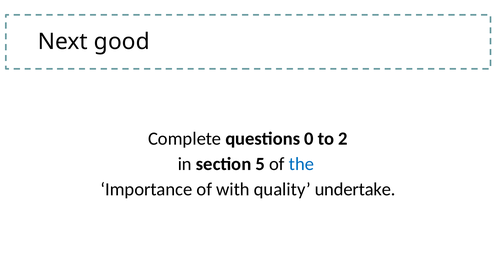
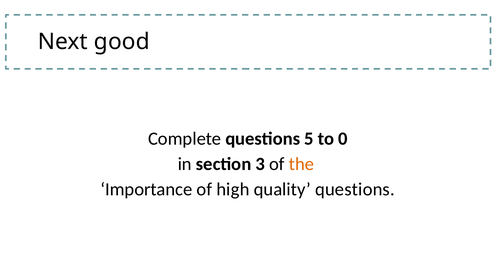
0: 0 -> 5
2: 2 -> 0
5: 5 -> 3
the colour: blue -> orange
with: with -> high
quality undertake: undertake -> questions
